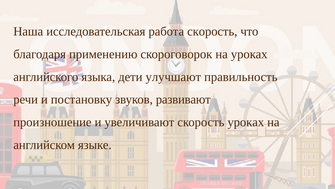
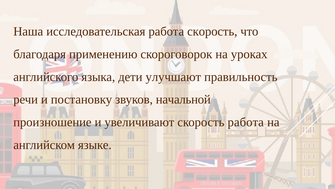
развивают: развивают -> начальной
скорость уроках: уроках -> работа
